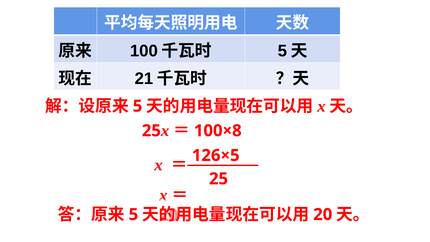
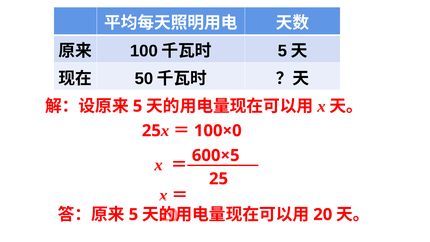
21: 21 -> 50
100×8: 100×8 -> 100×0
126×5: 126×5 -> 600×5
